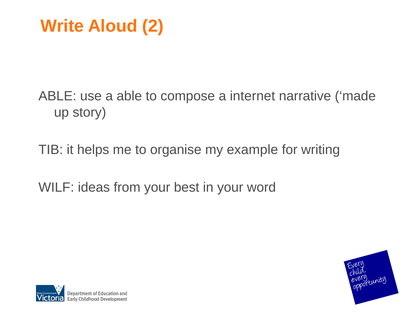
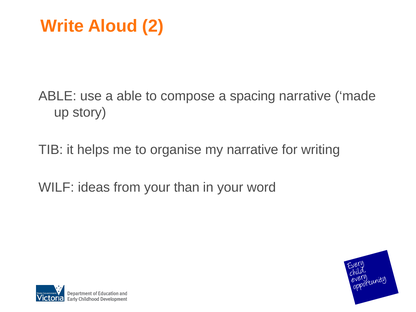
internet: internet -> spacing
my example: example -> narrative
best: best -> than
